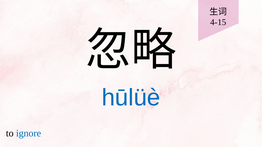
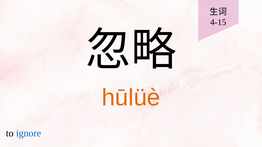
hūlüè colour: blue -> orange
